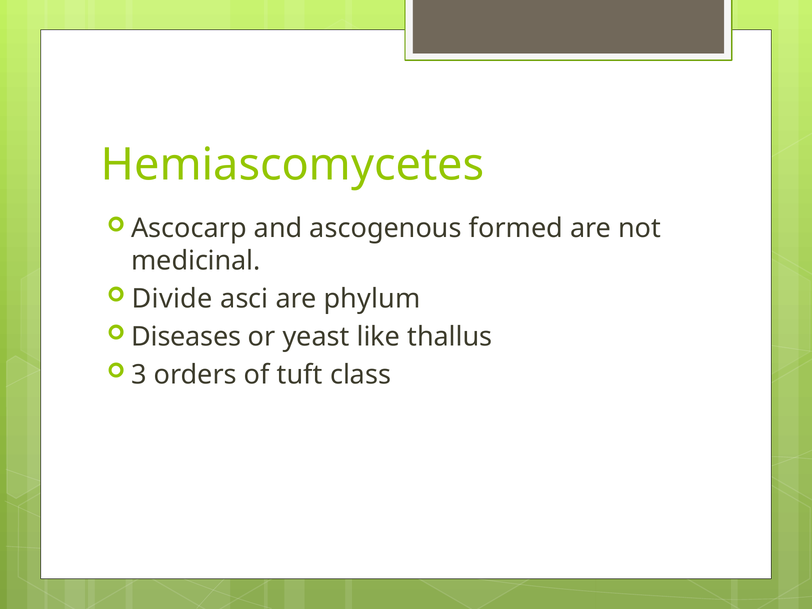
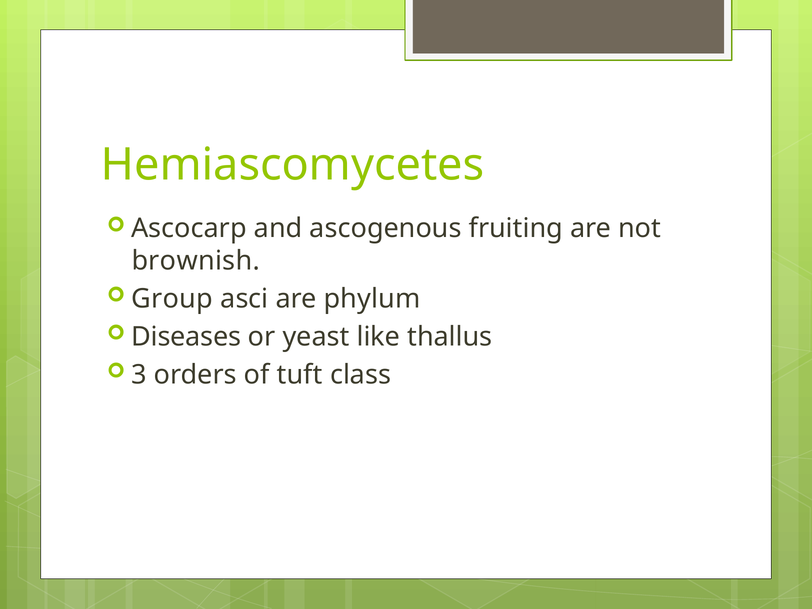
formed: formed -> fruiting
medicinal: medicinal -> brownish
Divide: Divide -> Group
